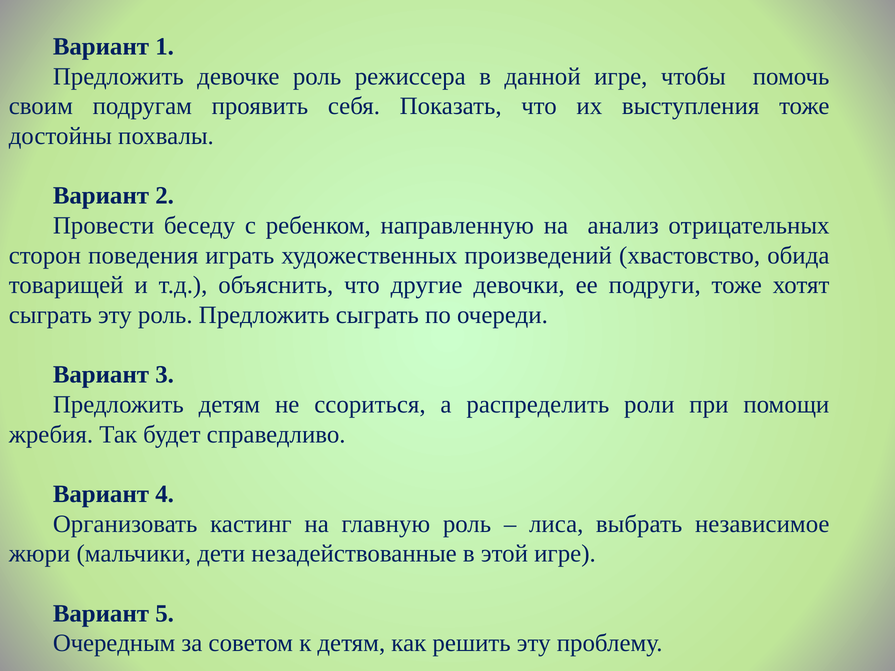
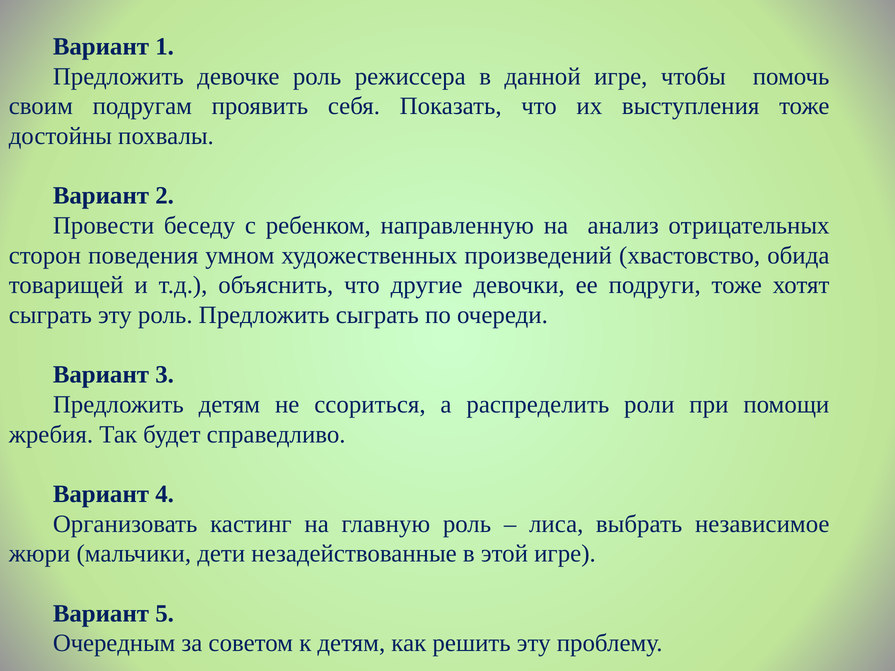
играть: играть -> умном
